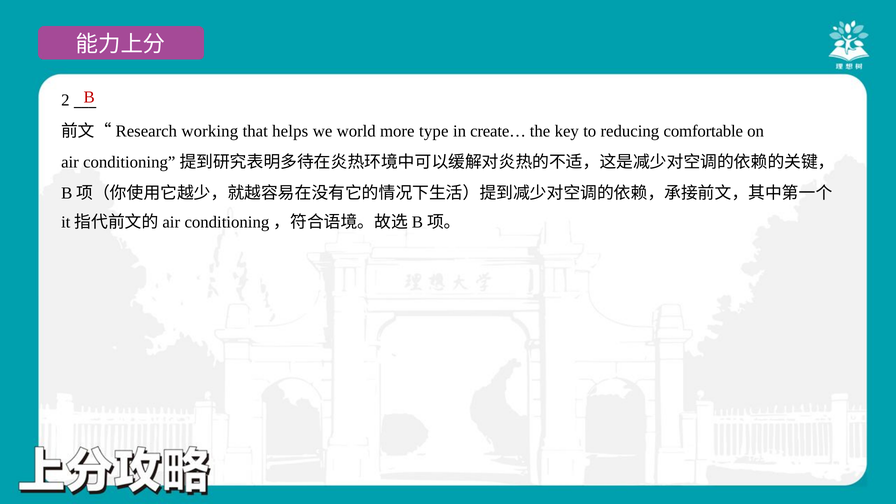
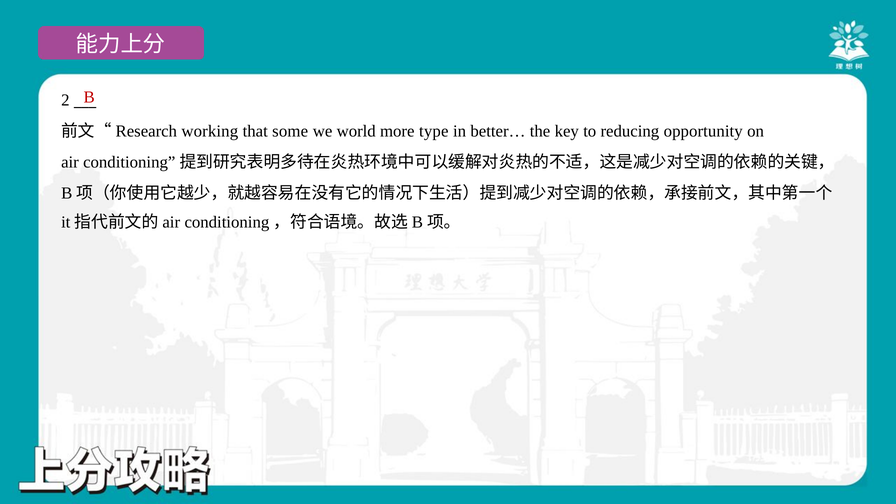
helps: helps -> some
create…: create… -> better…
comfortable: comfortable -> opportunity
